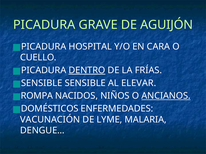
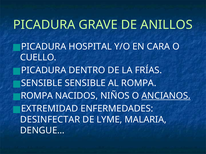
AGUIJÓN: AGUIJÓN -> ANILLOS
DENTRO underline: present -> none
AL ELEVAR: ELEVAR -> ROMPA
DOMÉSTICOS: DOMÉSTICOS -> EXTREMIDAD
VACUNACIÓN: VACUNACIÓN -> DESINFECTAR
